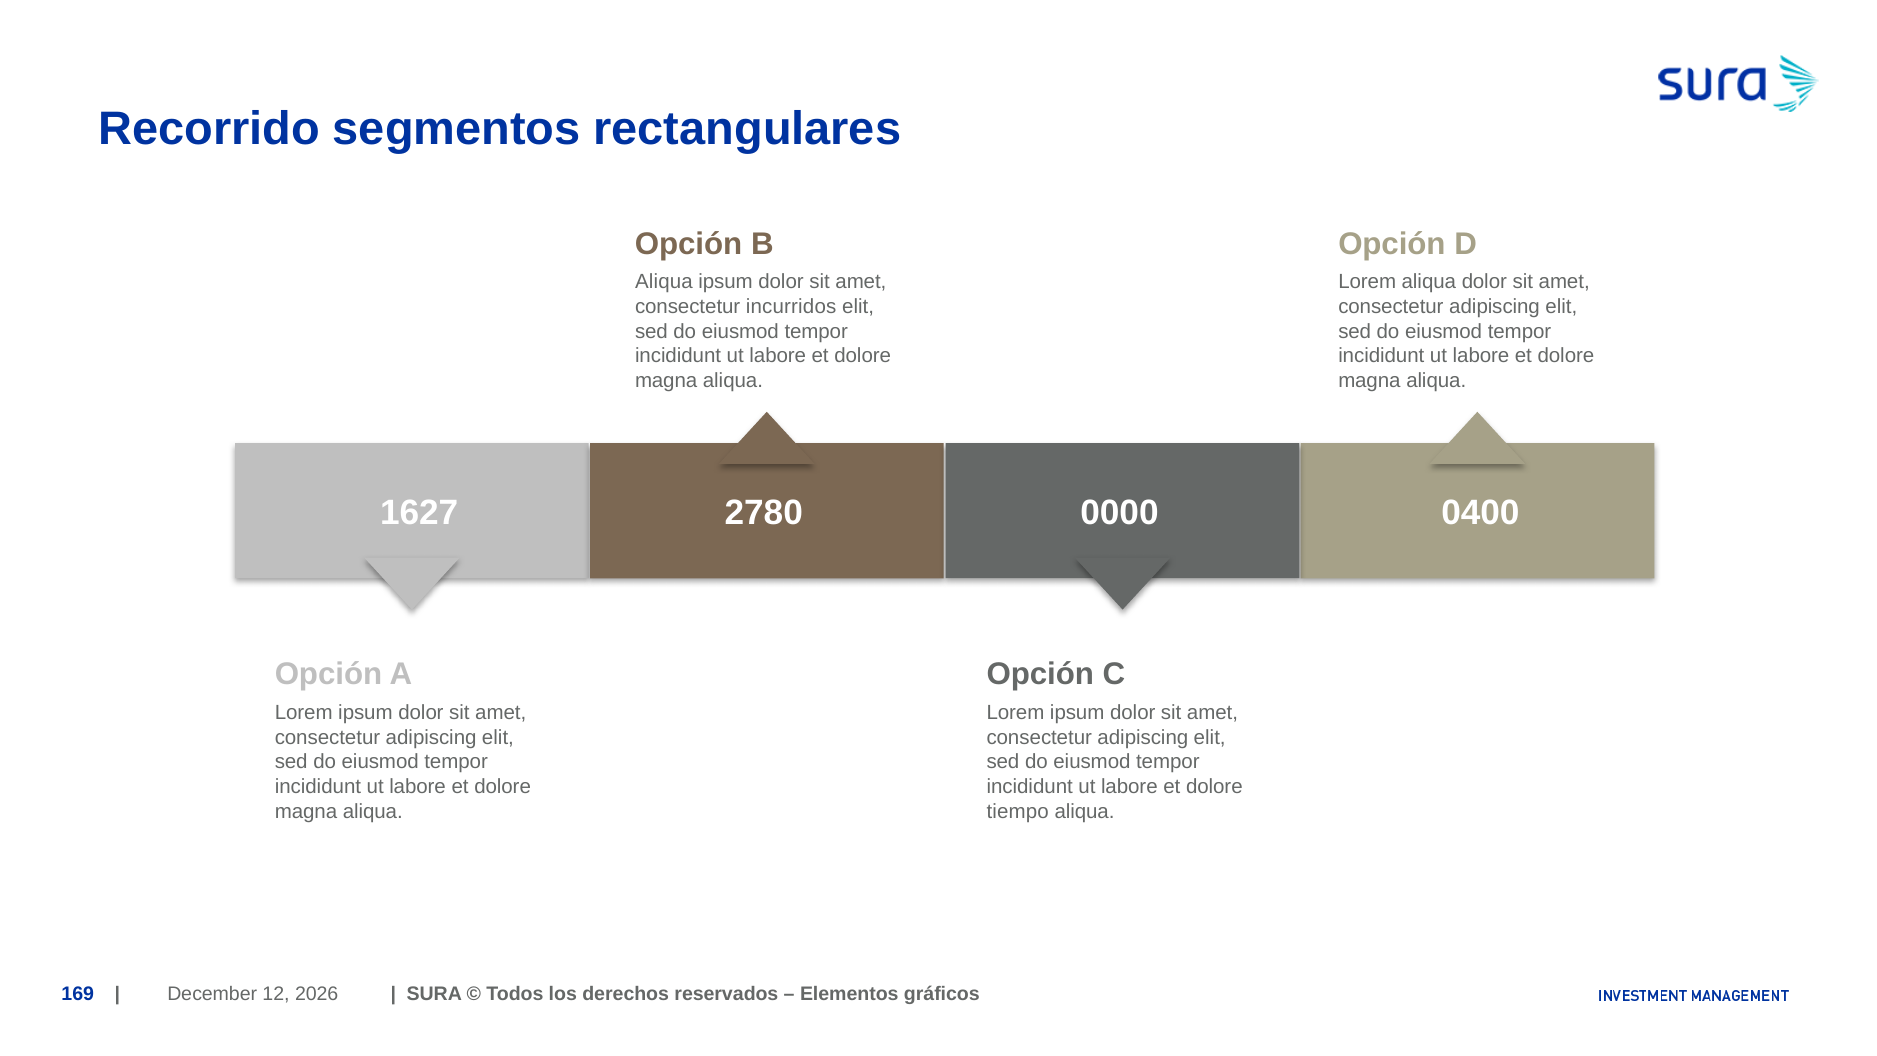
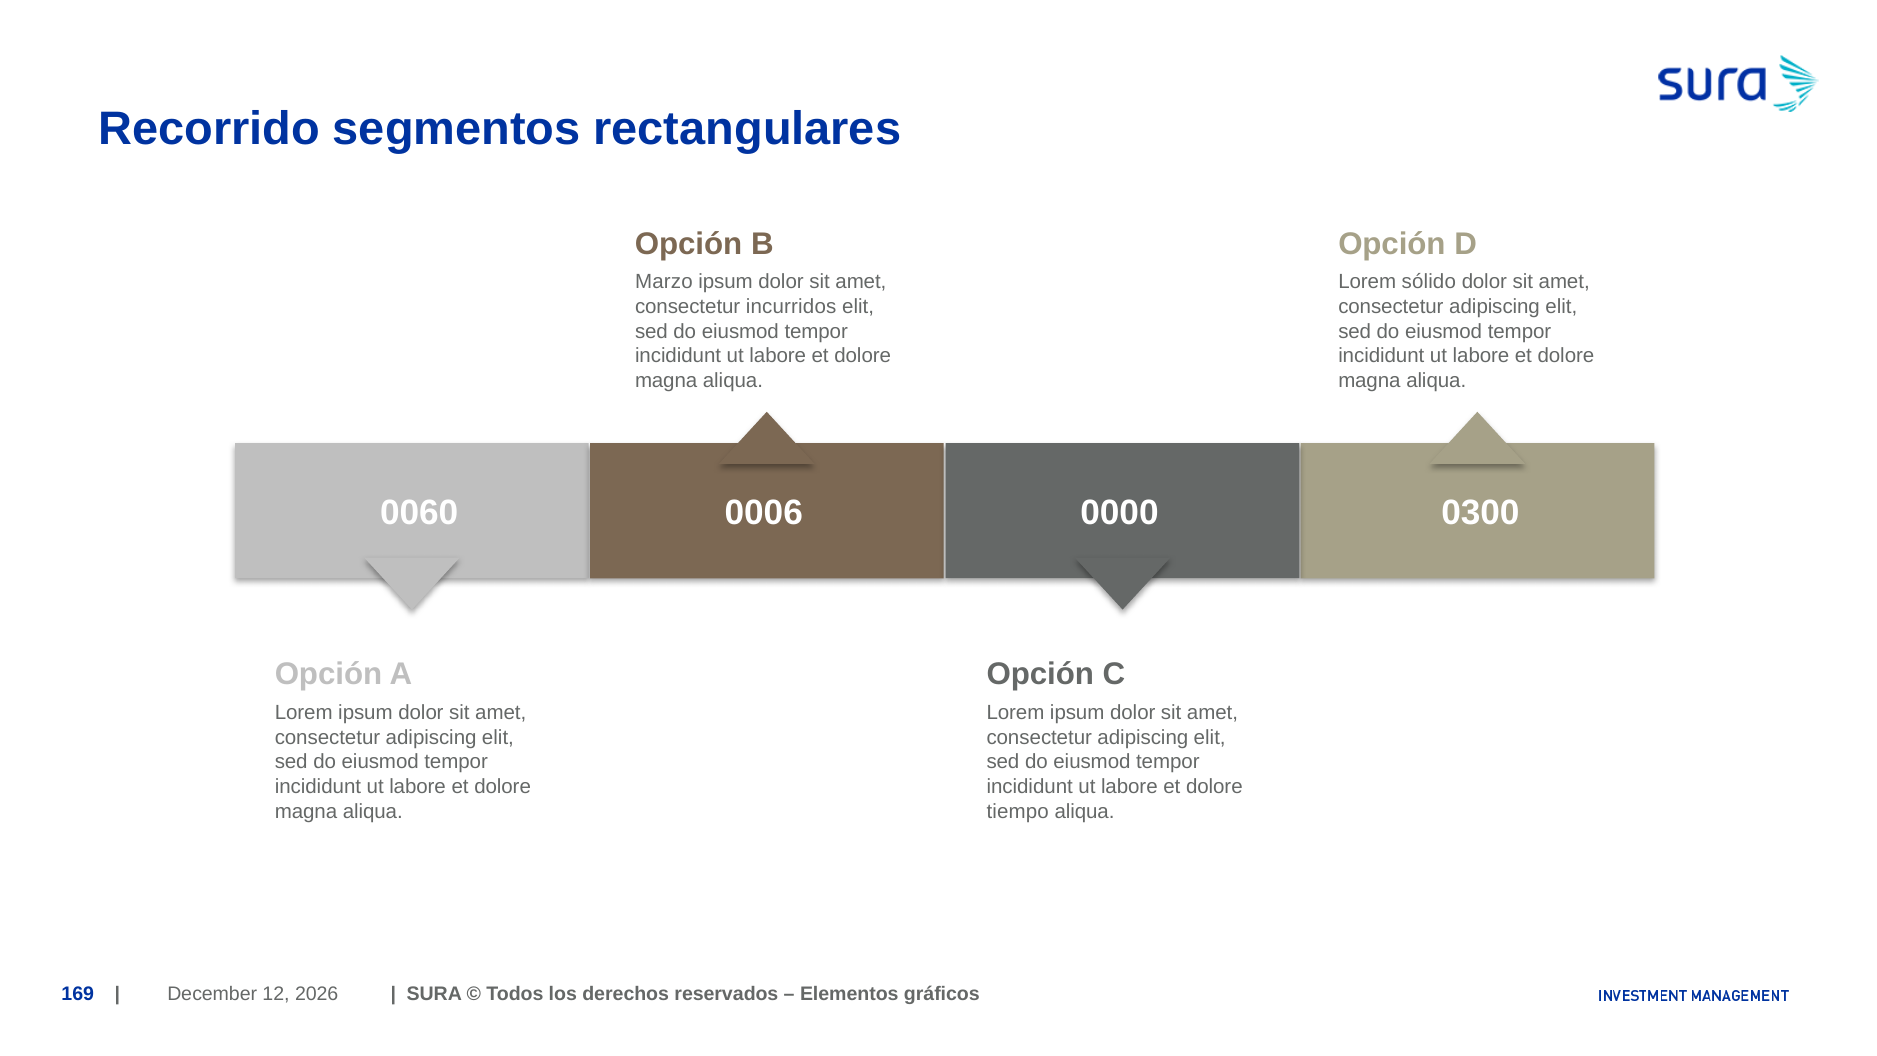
Aliqua at (664, 282): Aliqua -> Marzo
Lorem aliqua: aliqua -> sólido
1627: 1627 -> 0060
2780: 2780 -> 0006
0400: 0400 -> 0300
